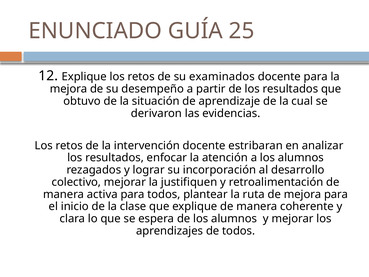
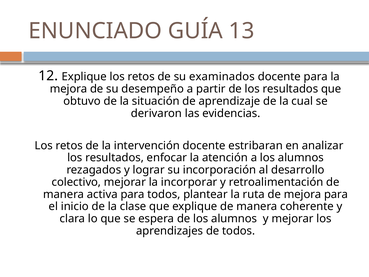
25: 25 -> 13
justifiquen: justifiquen -> incorporar
